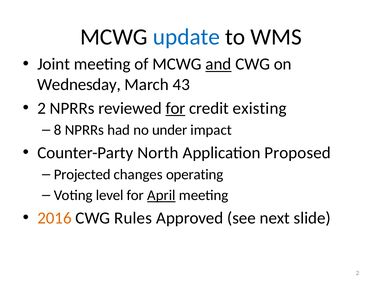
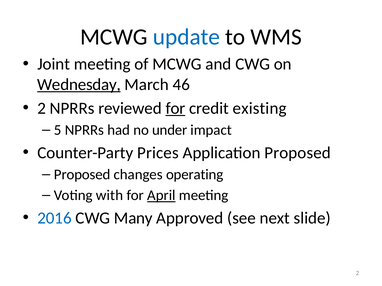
and underline: present -> none
Wednesday underline: none -> present
43: 43 -> 46
8: 8 -> 5
North: North -> Prices
Projected at (82, 175): Projected -> Proposed
level: level -> with
2016 colour: orange -> blue
Rules: Rules -> Many
